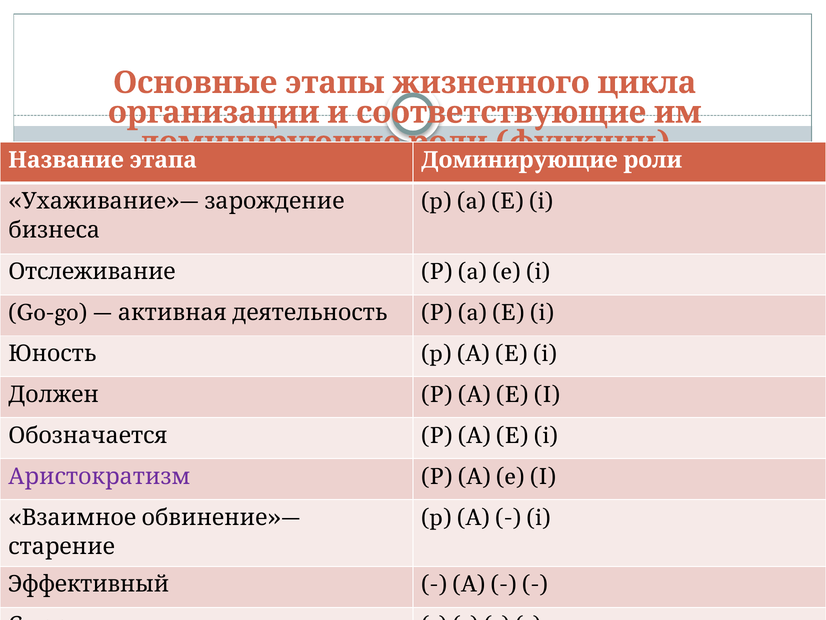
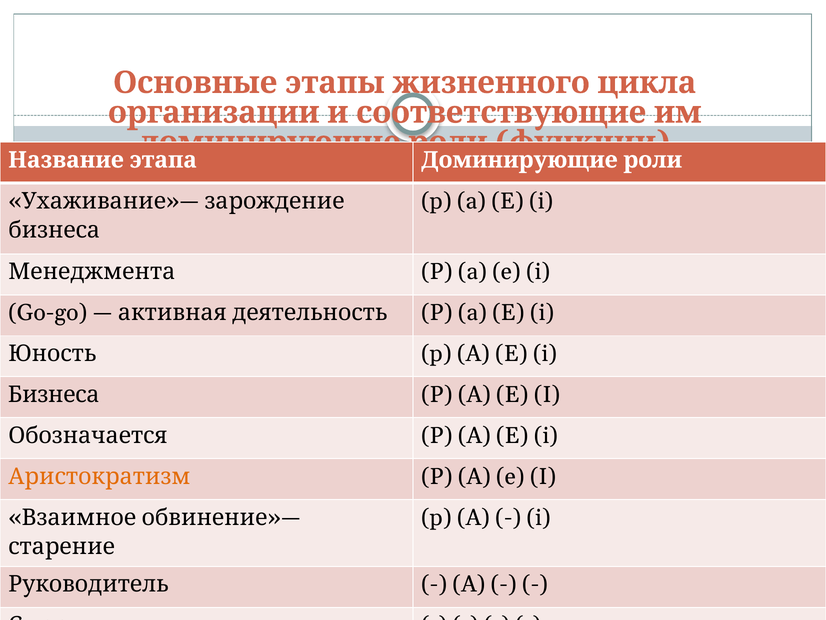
Отслеживание at (92, 271): Отслеживание -> Менеджмента
Должен at (54, 394): Должен -> Бизнеса
Аристократизм colour: purple -> orange
Эффективный: Эффективный -> Руководитель
